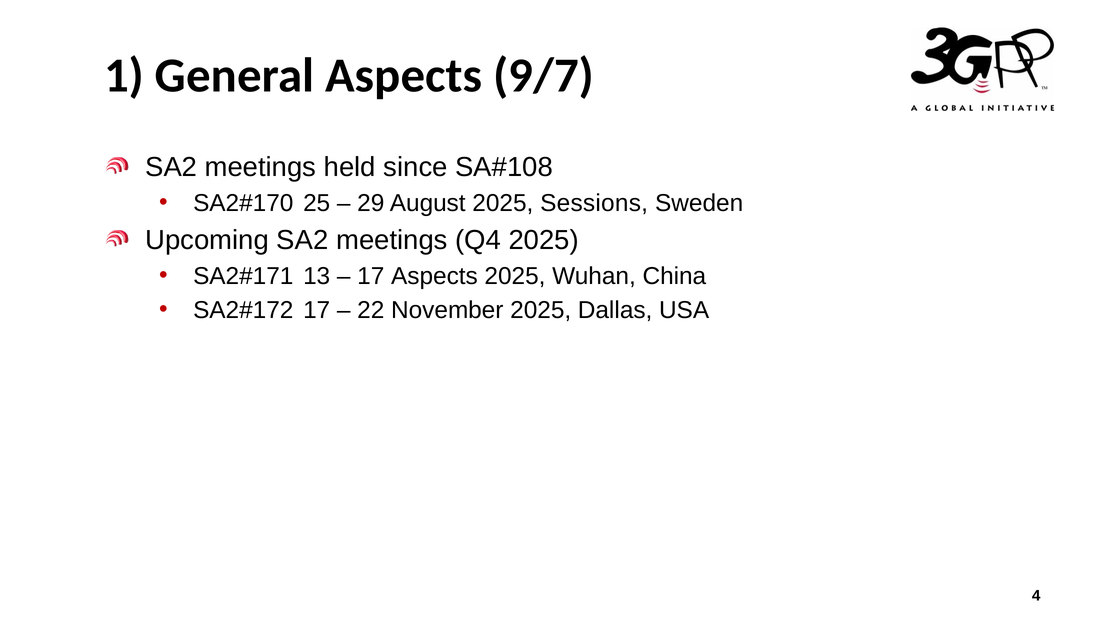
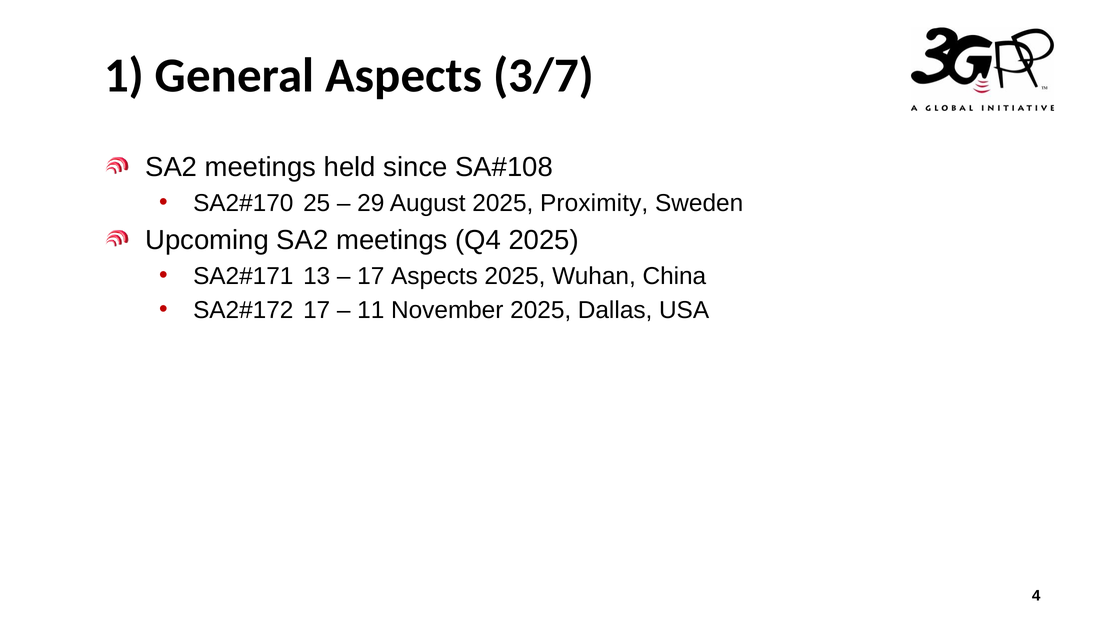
9/7: 9/7 -> 3/7
Sessions: Sessions -> Proximity
22: 22 -> 11
